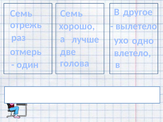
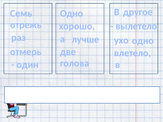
Семь Семь: Семь -> Одно
